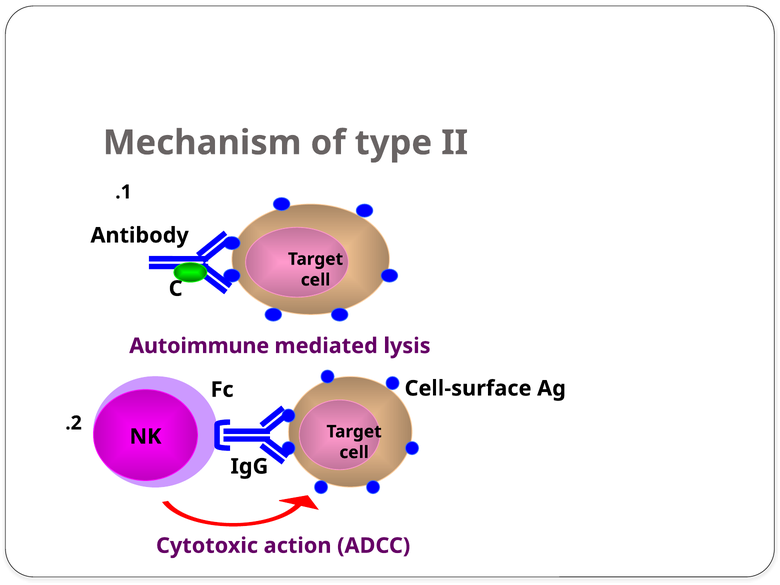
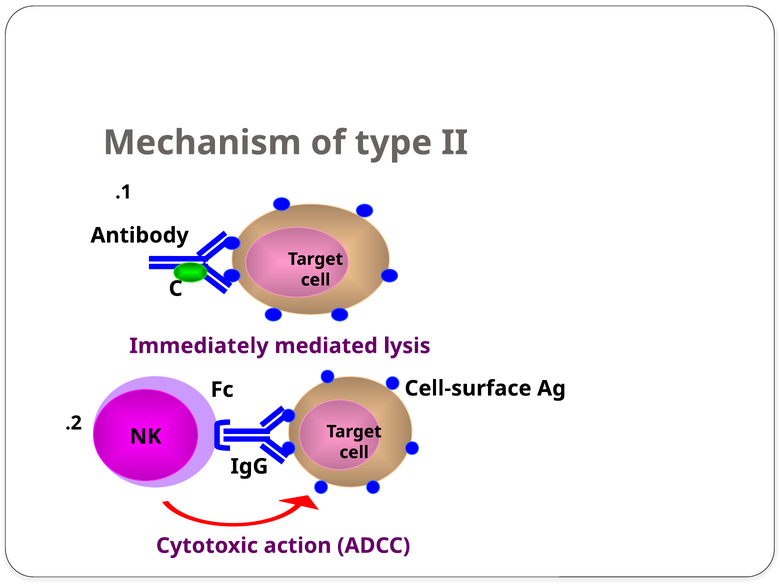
Autoimmune: Autoimmune -> Immediately
